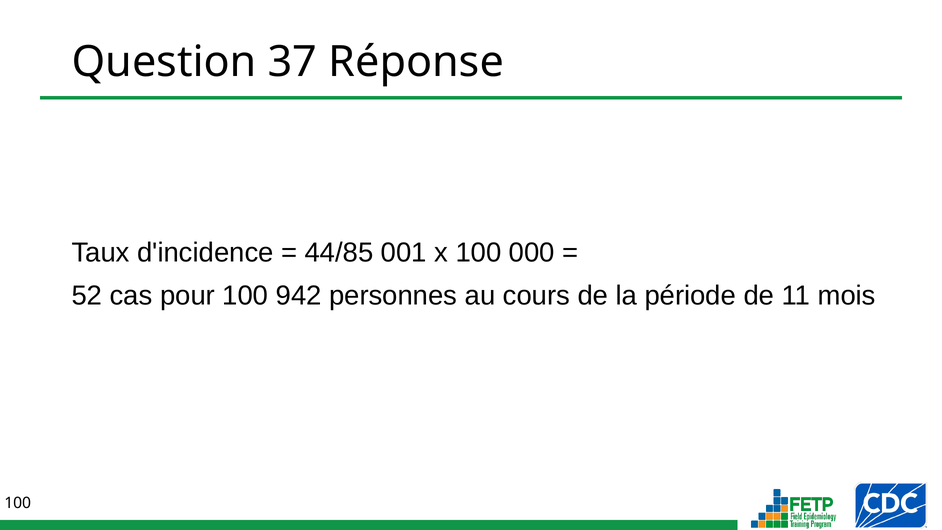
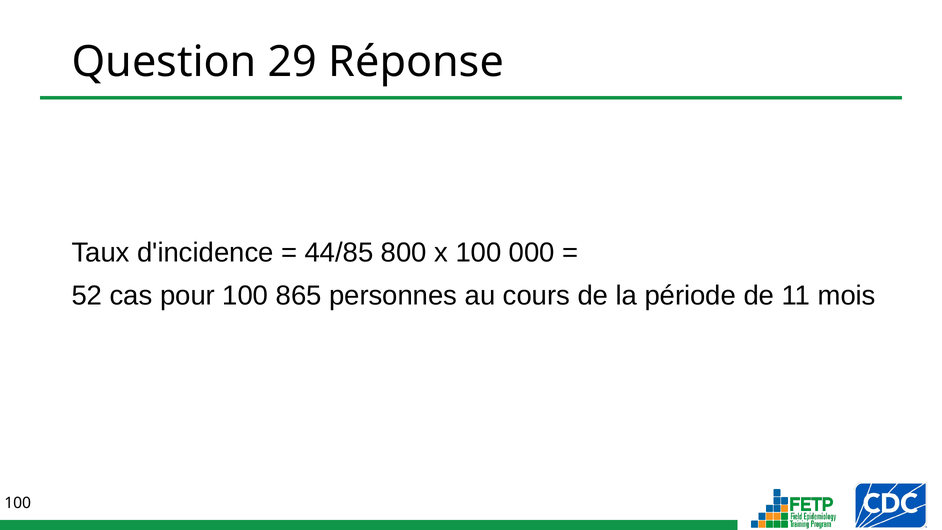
37: 37 -> 29
001: 001 -> 800
942: 942 -> 865
